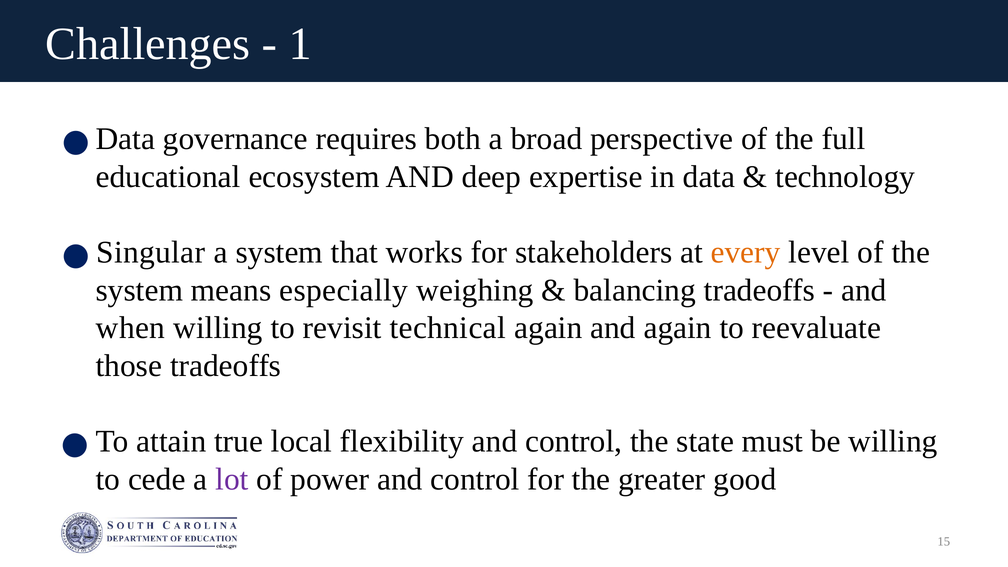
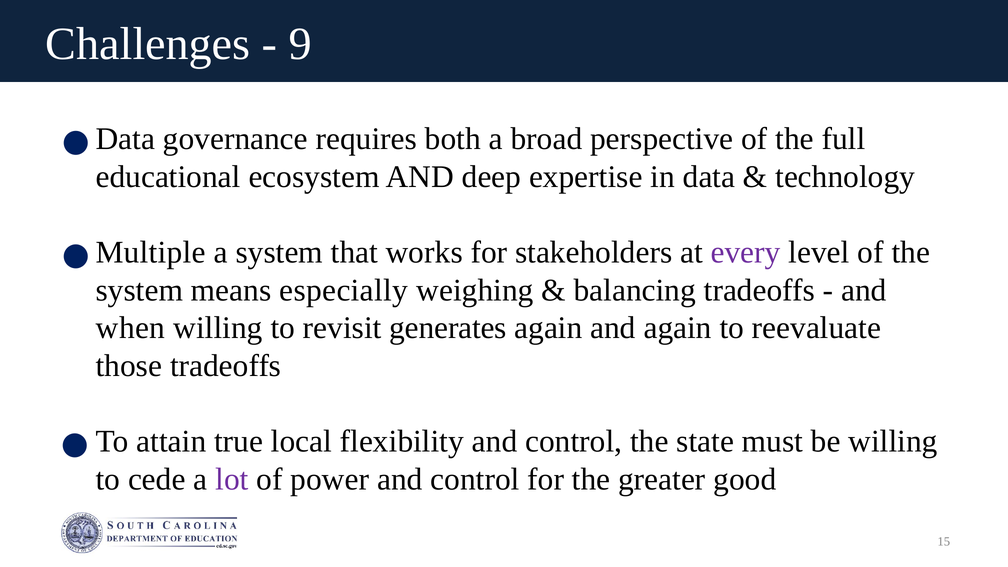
1: 1 -> 9
Singular: Singular -> Multiple
every colour: orange -> purple
technical: technical -> generates
